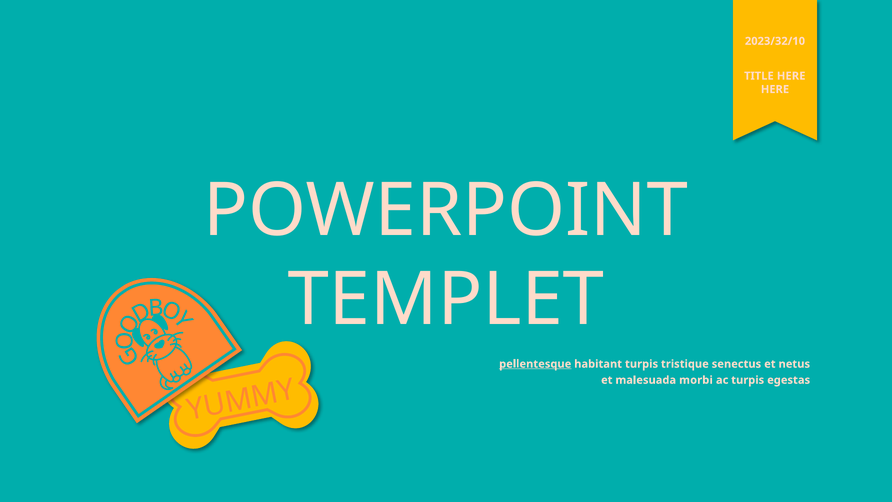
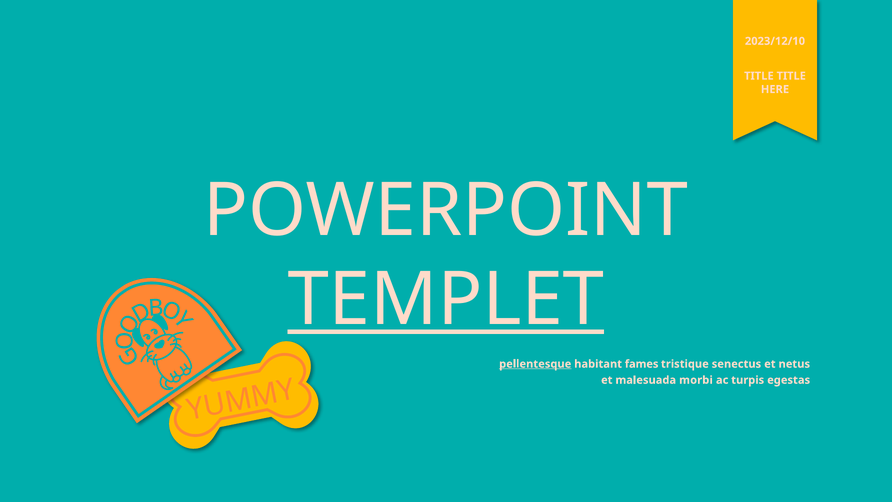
2023/32/10: 2023/32/10 -> 2023/12/10
TITLE HERE: HERE -> TITLE
TEMPLET underline: none -> present
habitant turpis: turpis -> fames
